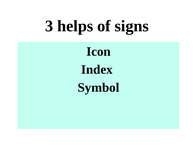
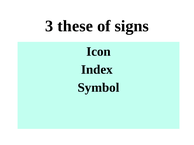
helps: helps -> these
